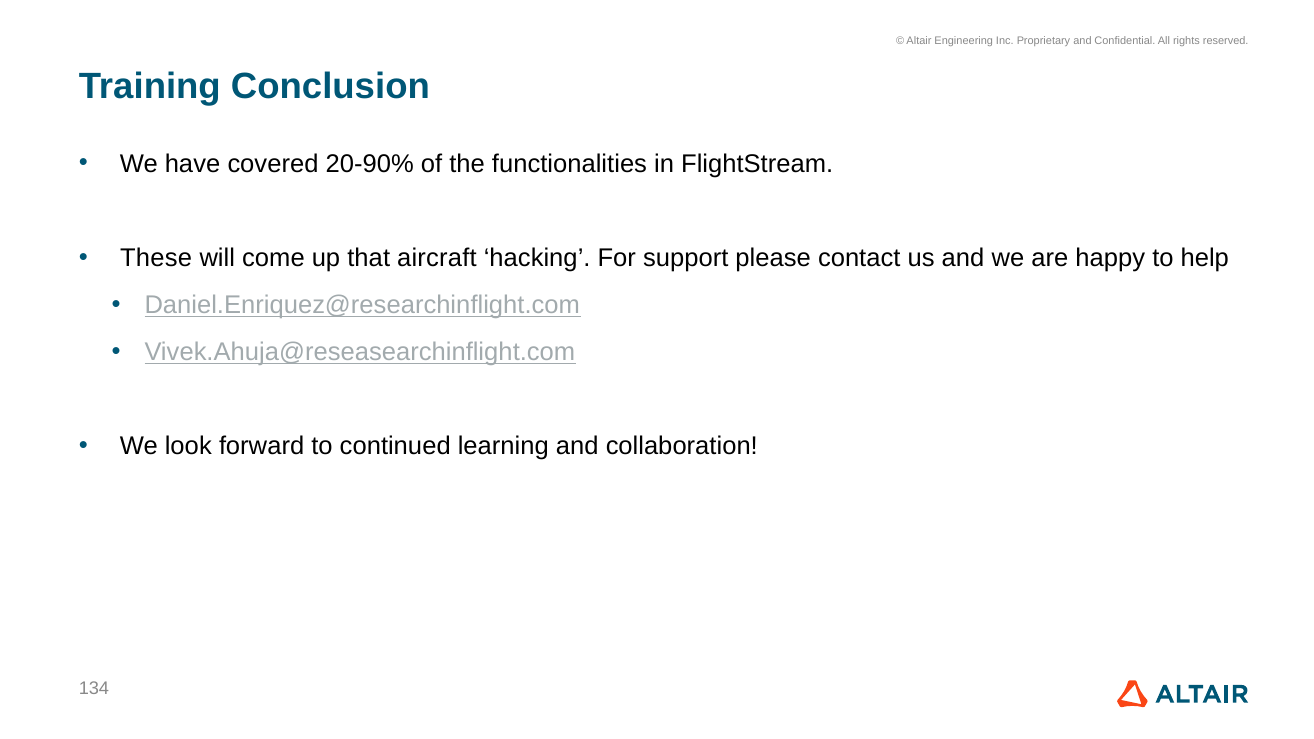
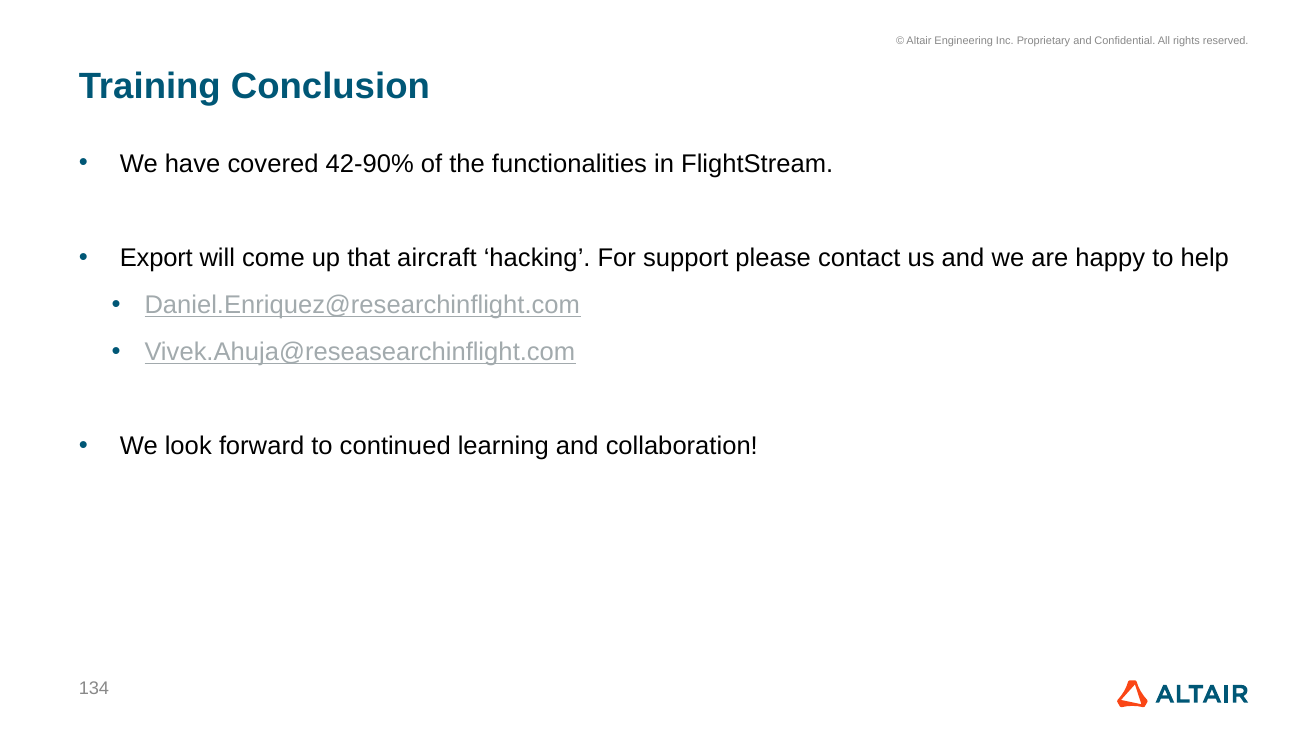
20-90%: 20-90% -> 42-90%
These: These -> Export
